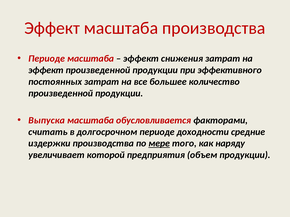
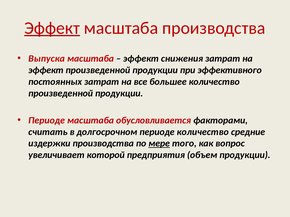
Эффект at (52, 28) underline: none -> present
Периоде at (47, 59): Периоде -> Выпуска
Выпуска at (47, 121): Выпуска -> Периоде
периоде доходности: доходности -> количество
наряду: наряду -> вопрос
